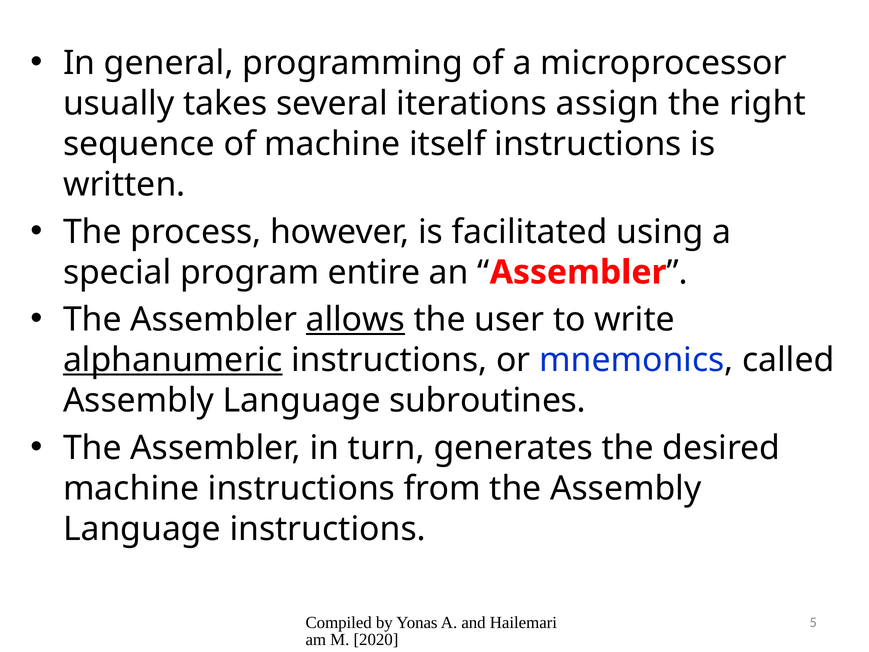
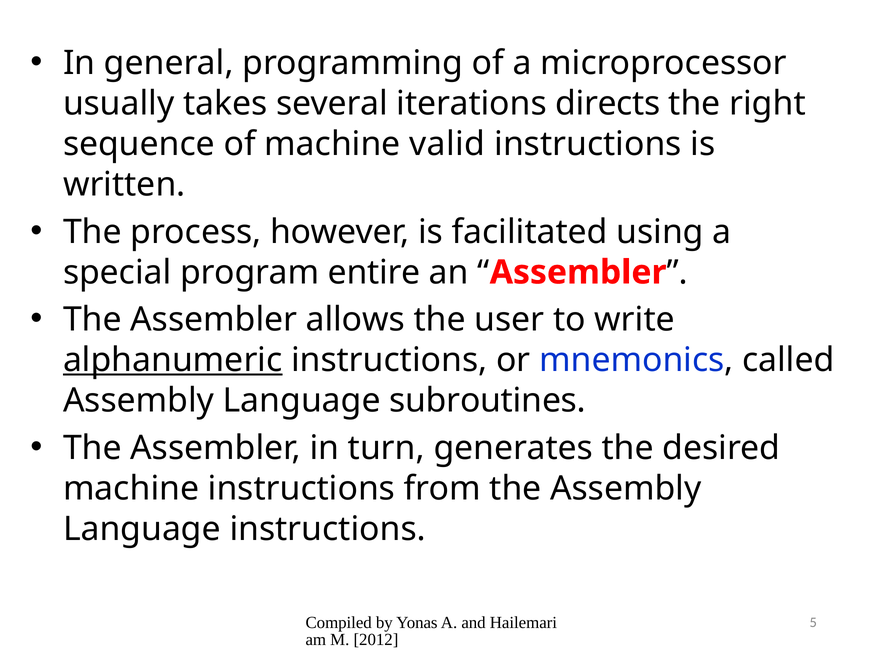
assign: assign -> directs
itself: itself -> valid
allows underline: present -> none
2020: 2020 -> 2012
